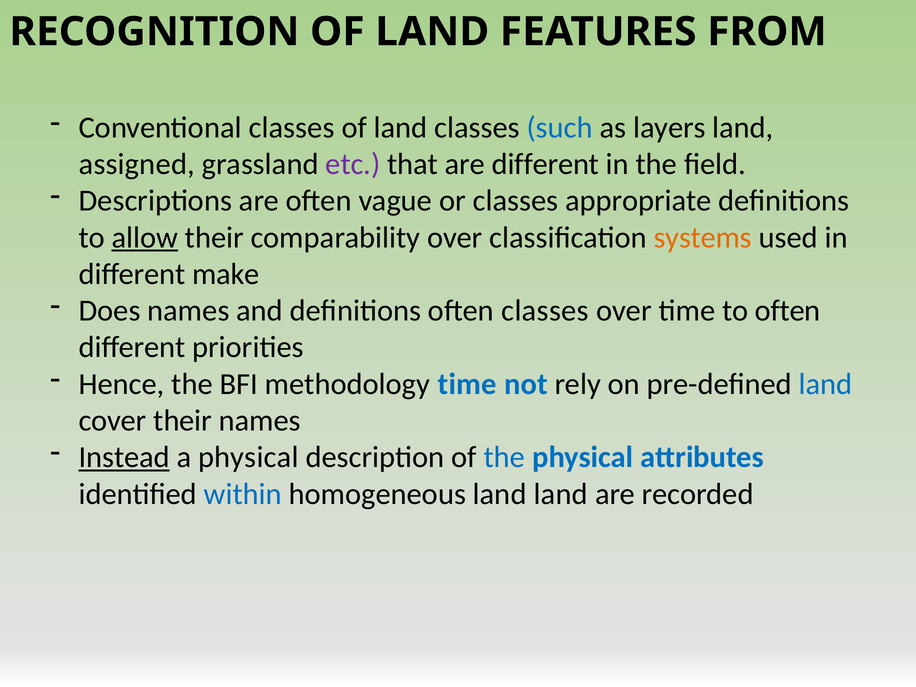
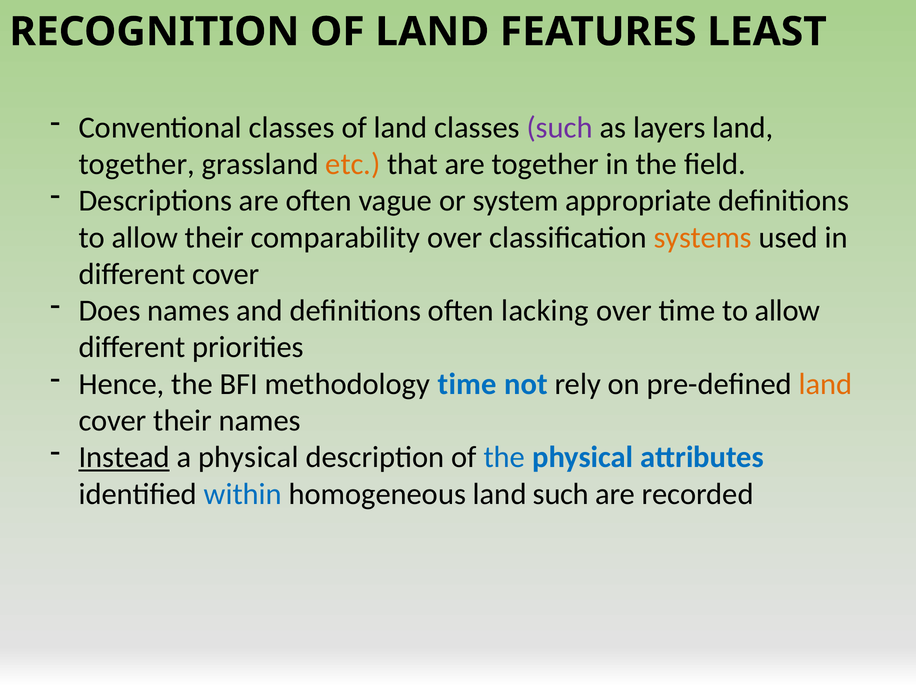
FROM: FROM -> LEAST
such at (560, 128) colour: blue -> purple
assigned at (137, 164): assigned -> together
etc colour: purple -> orange
are different: different -> together
or classes: classes -> system
allow at (145, 237) underline: present -> none
different make: make -> cover
often classes: classes -> lacking
time to often: often -> allow
land at (826, 384) colour: blue -> orange
land land: land -> such
